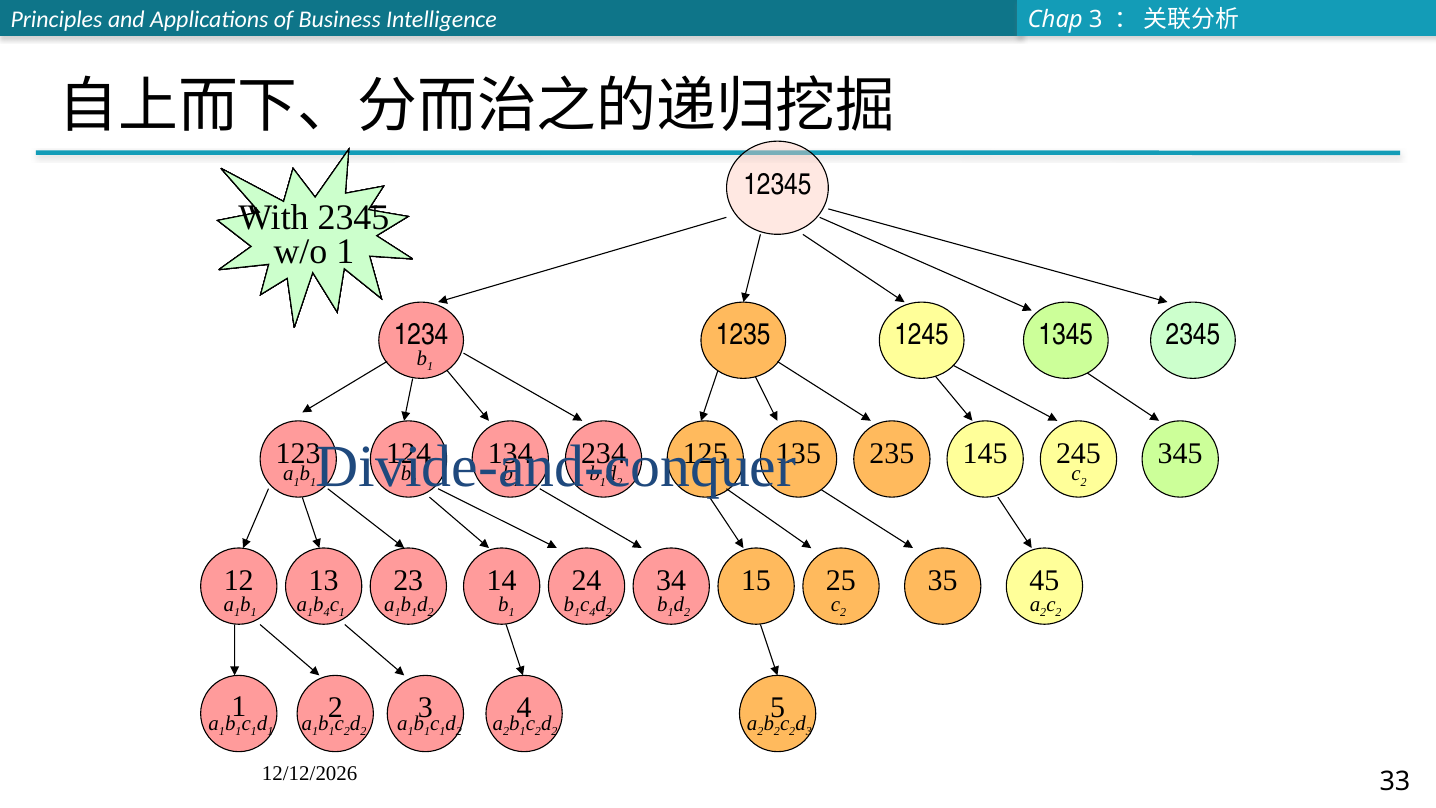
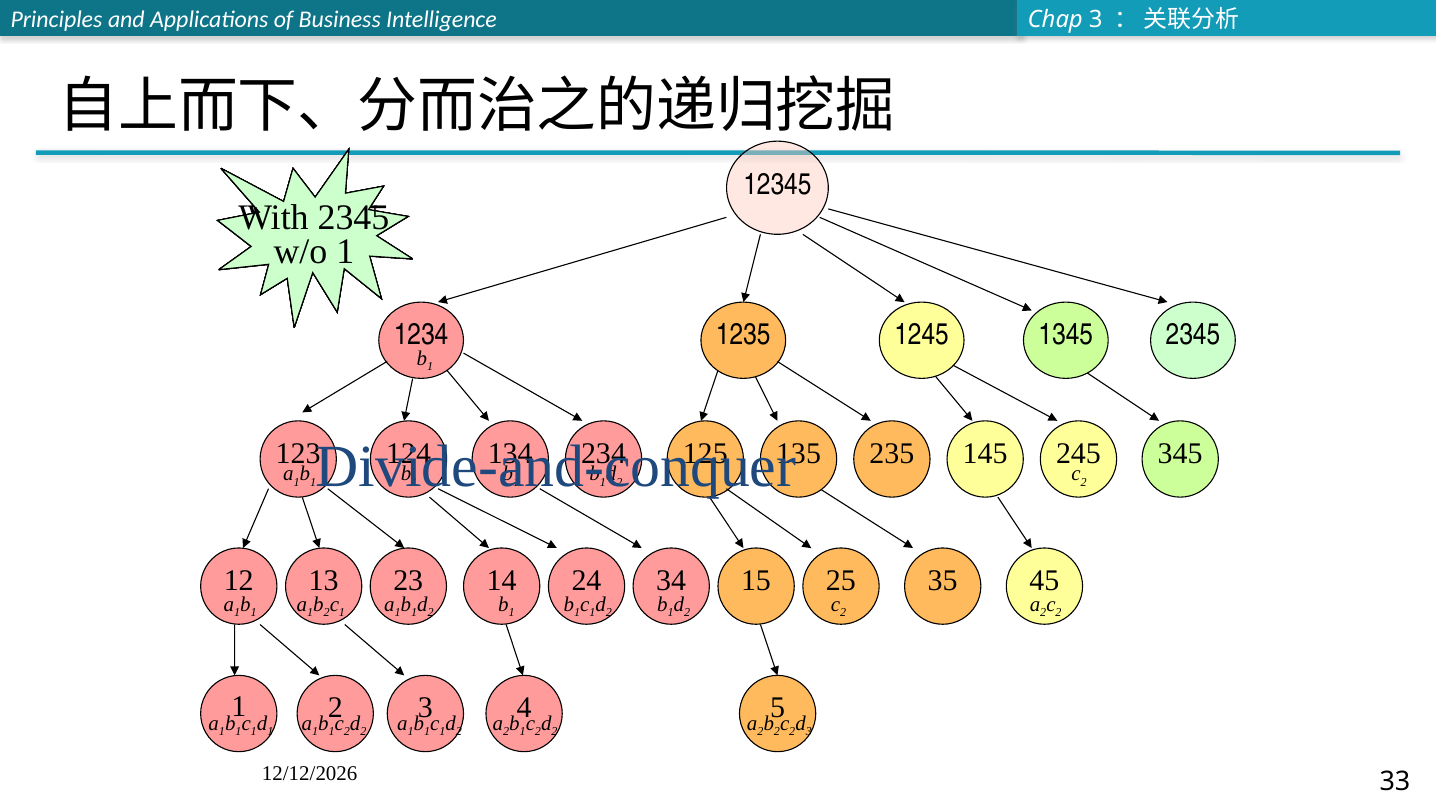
4 at (327, 613): 4 -> 2
4 at (592, 613): 4 -> 1
